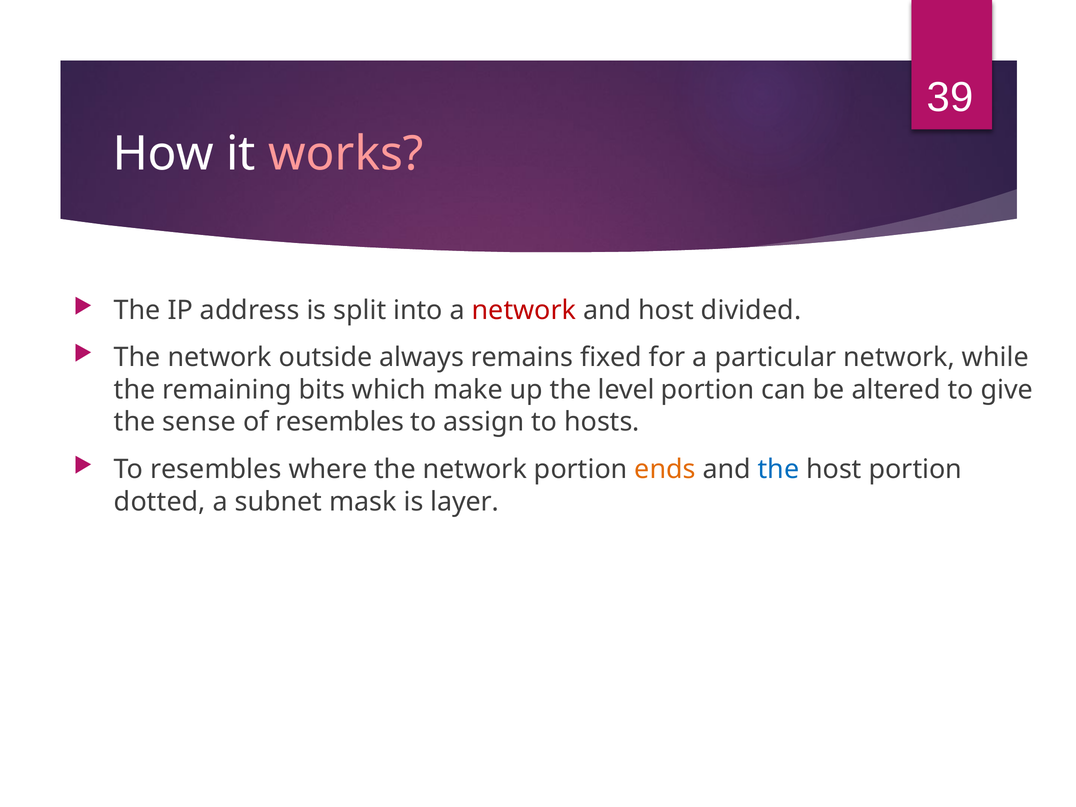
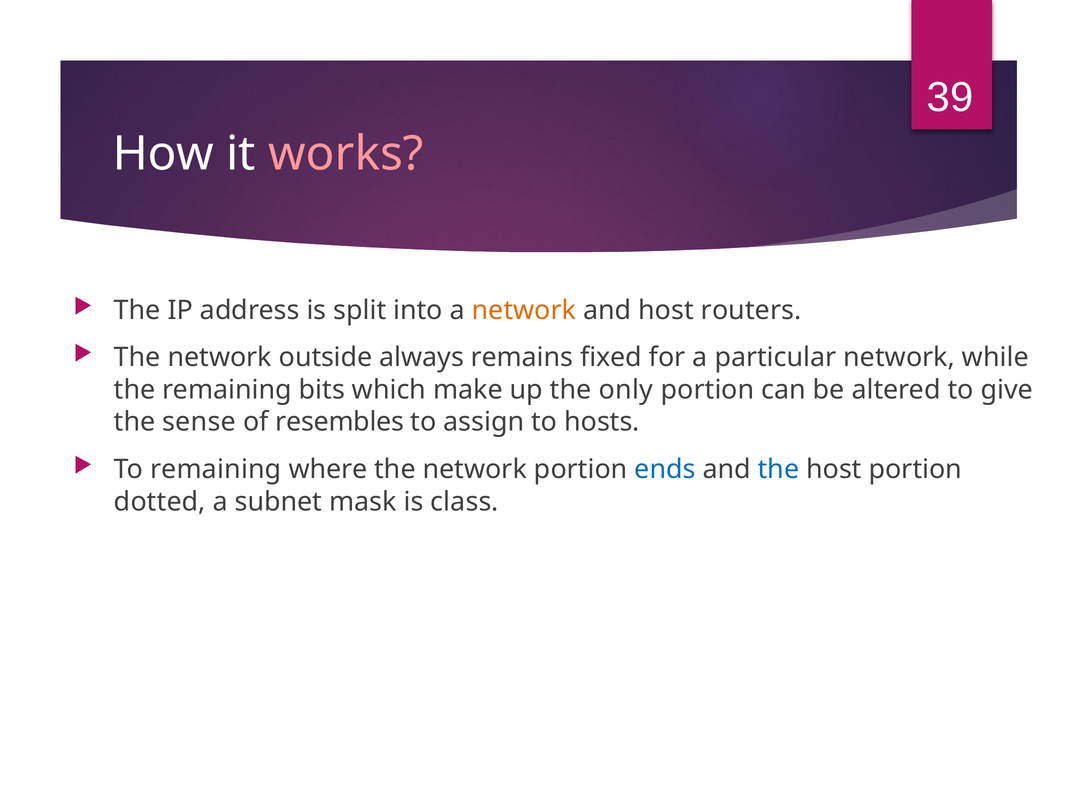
network at (524, 310) colour: red -> orange
divided: divided -> routers
level: level -> only
To resembles: resembles -> remaining
ends colour: orange -> blue
layer: layer -> class
